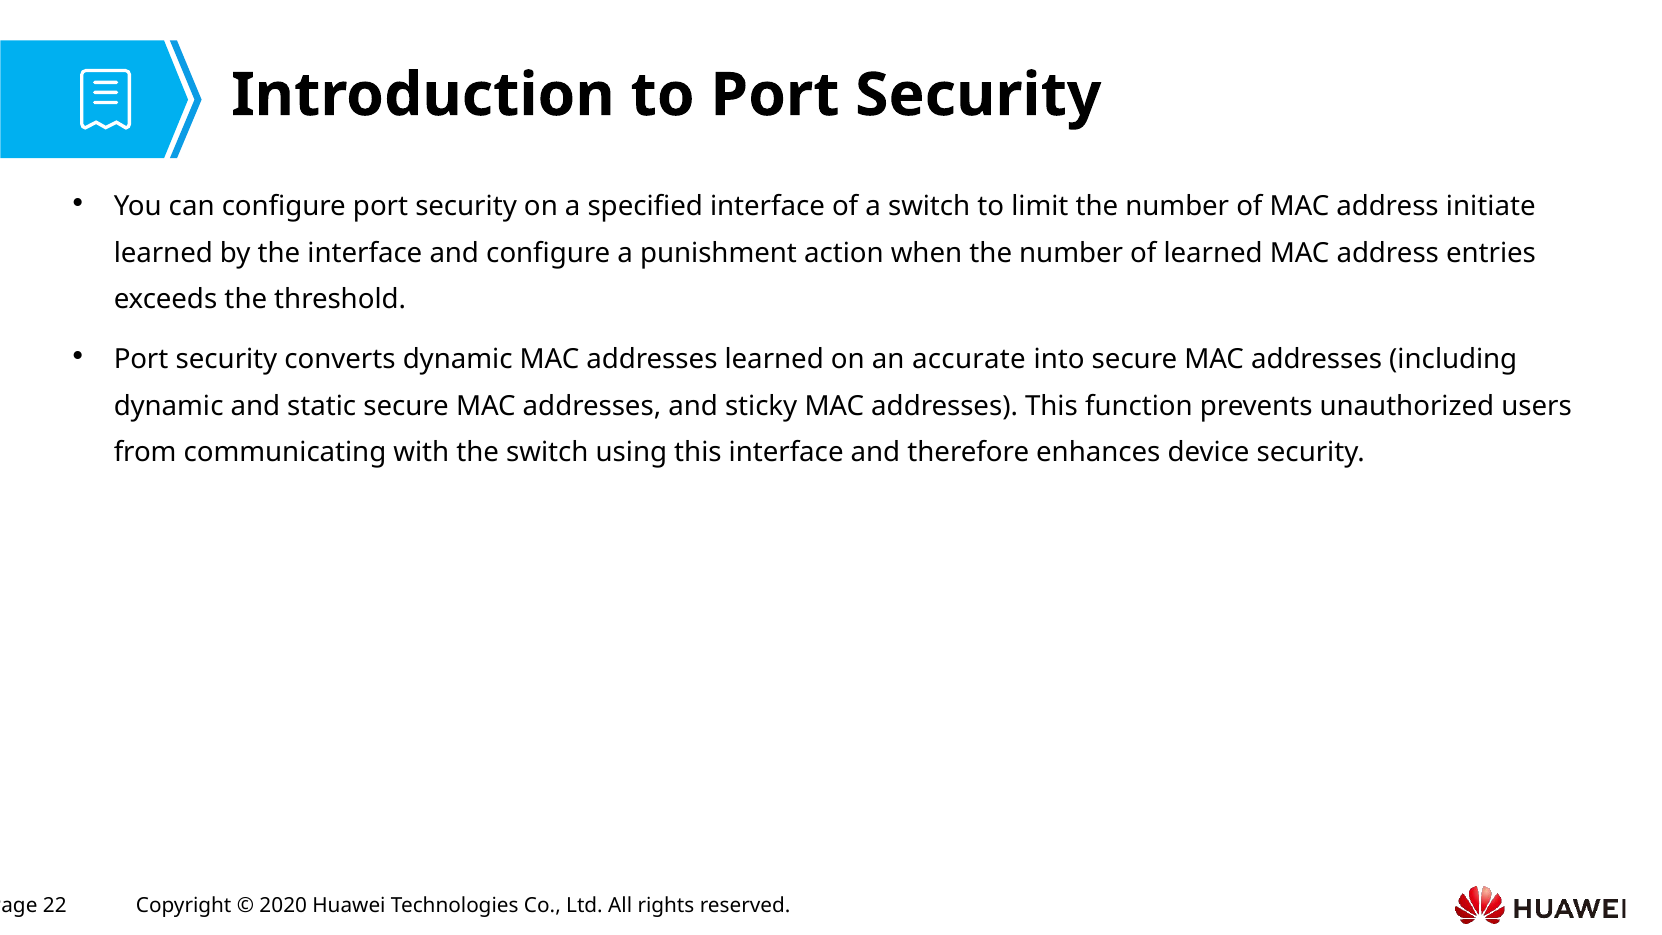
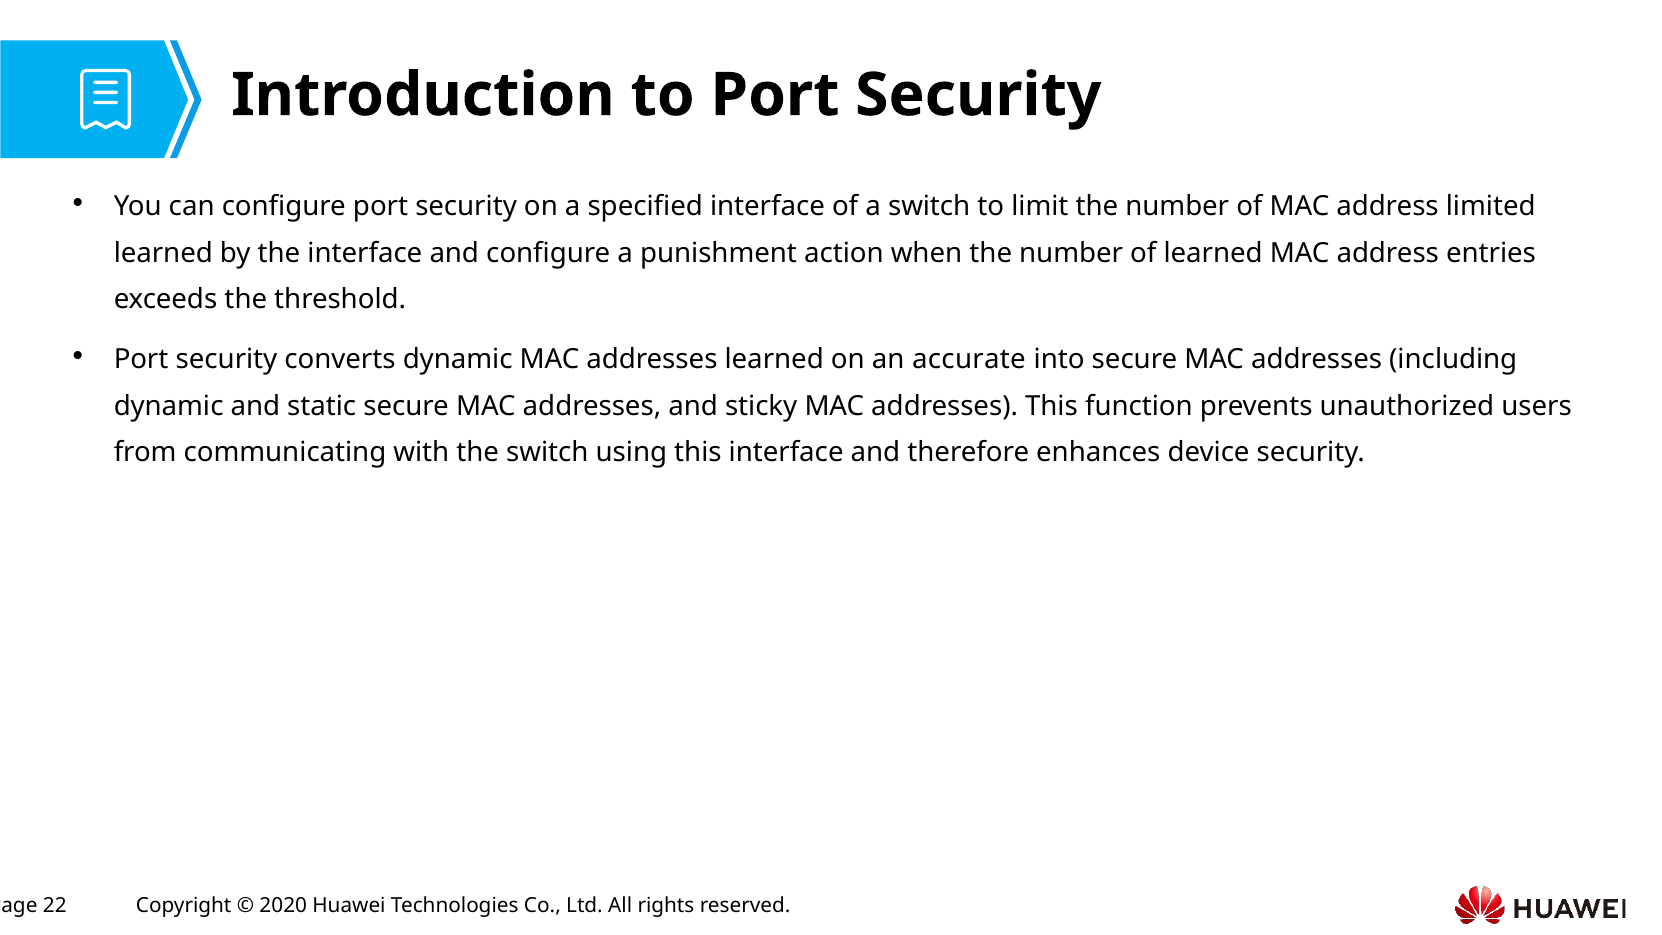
initiate: initiate -> limited
